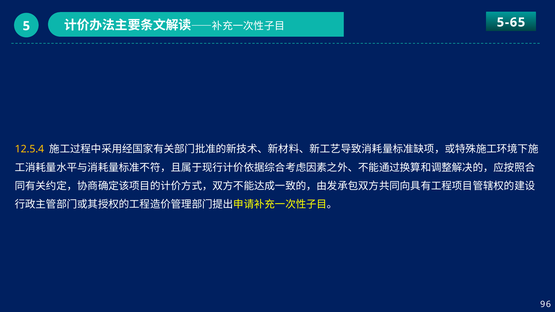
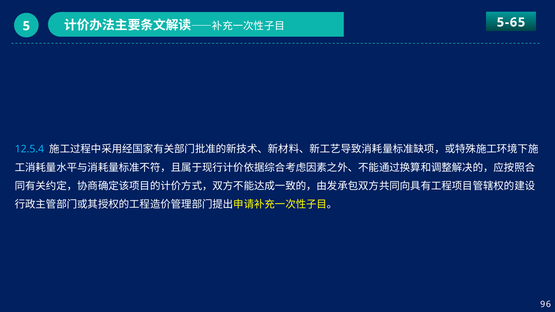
12.5.4 colour: yellow -> light blue
